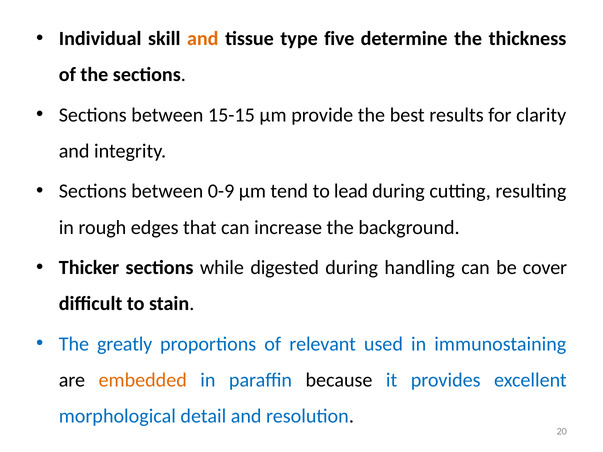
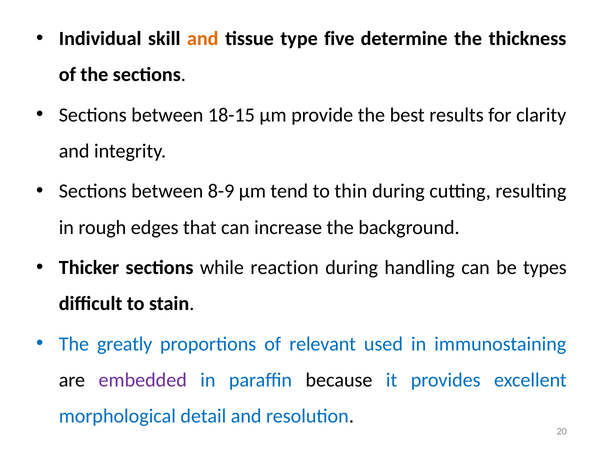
15-15: 15-15 -> 18-15
0-9: 0-9 -> 8-9
lead: lead -> thin
digested: digested -> reaction
cover: cover -> types
embedded colour: orange -> purple
